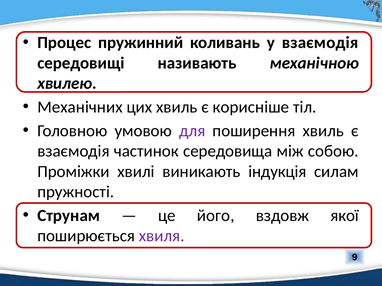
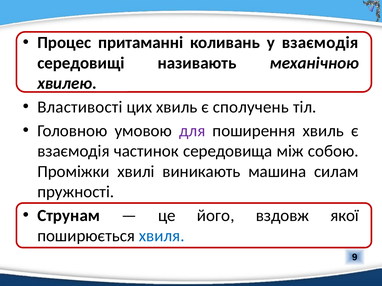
пружинний: пружинний -> притаманні
Механічних: Механічних -> Властивості
корисніше: корисніше -> сполучень
індукція: індукція -> машина
хвиля colour: purple -> blue
